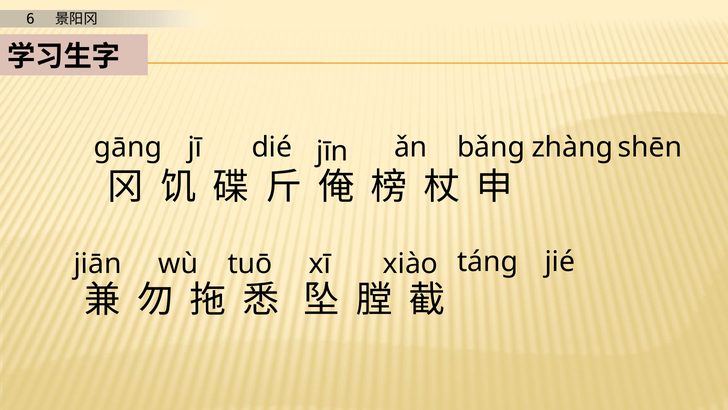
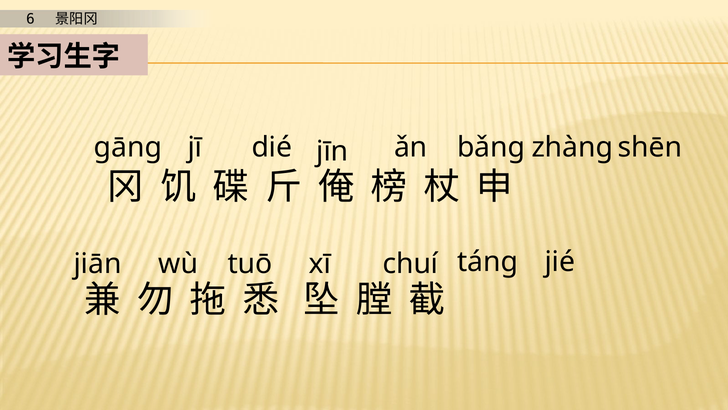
xiào: xiào -> chuí
